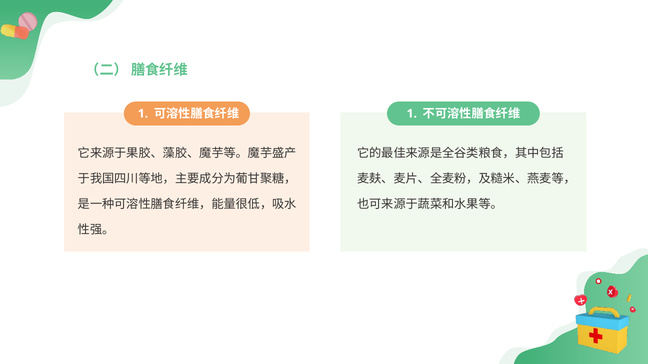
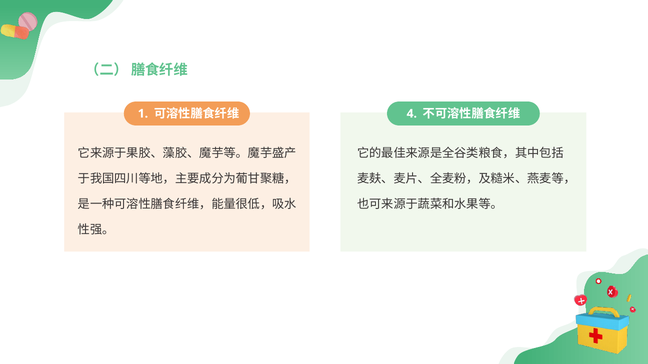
1 at (412, 114): 1 -> 4
